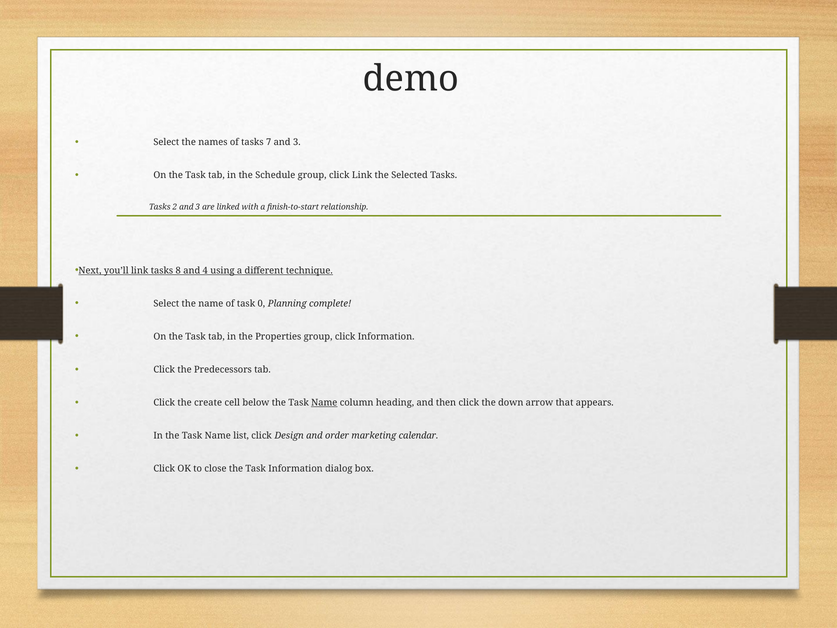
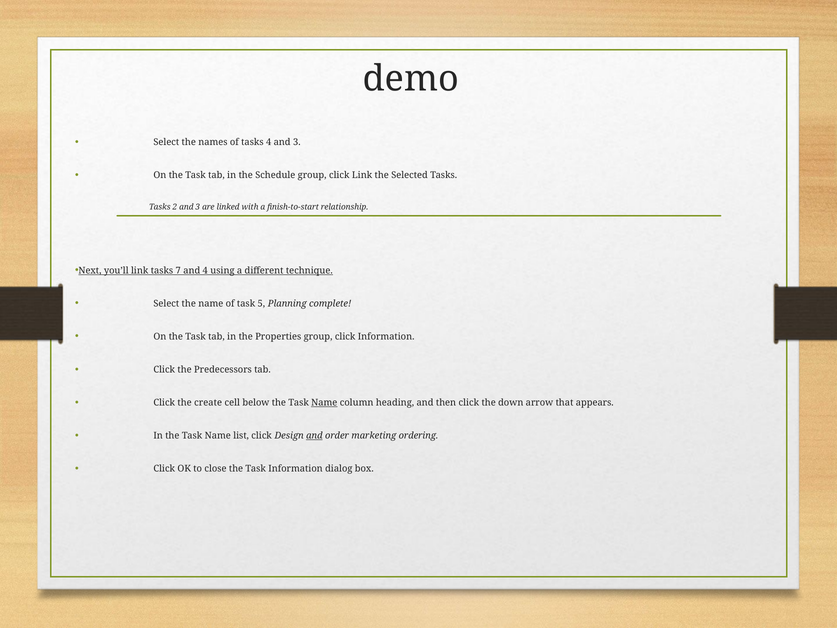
tasks 7: 7 -> 4
8: 8 -> 7
0: 0 -> 5
and at (314, 436) underline: none -> present
calendar: calendar -> ordering
